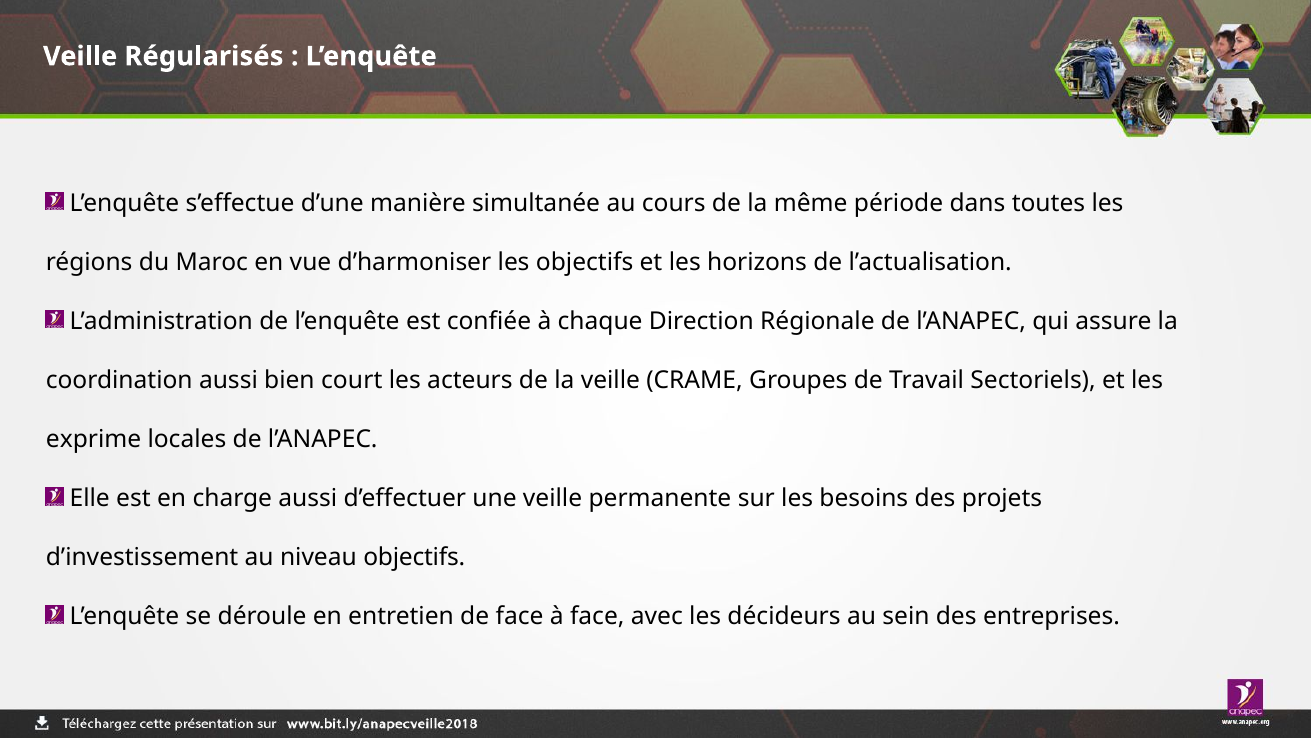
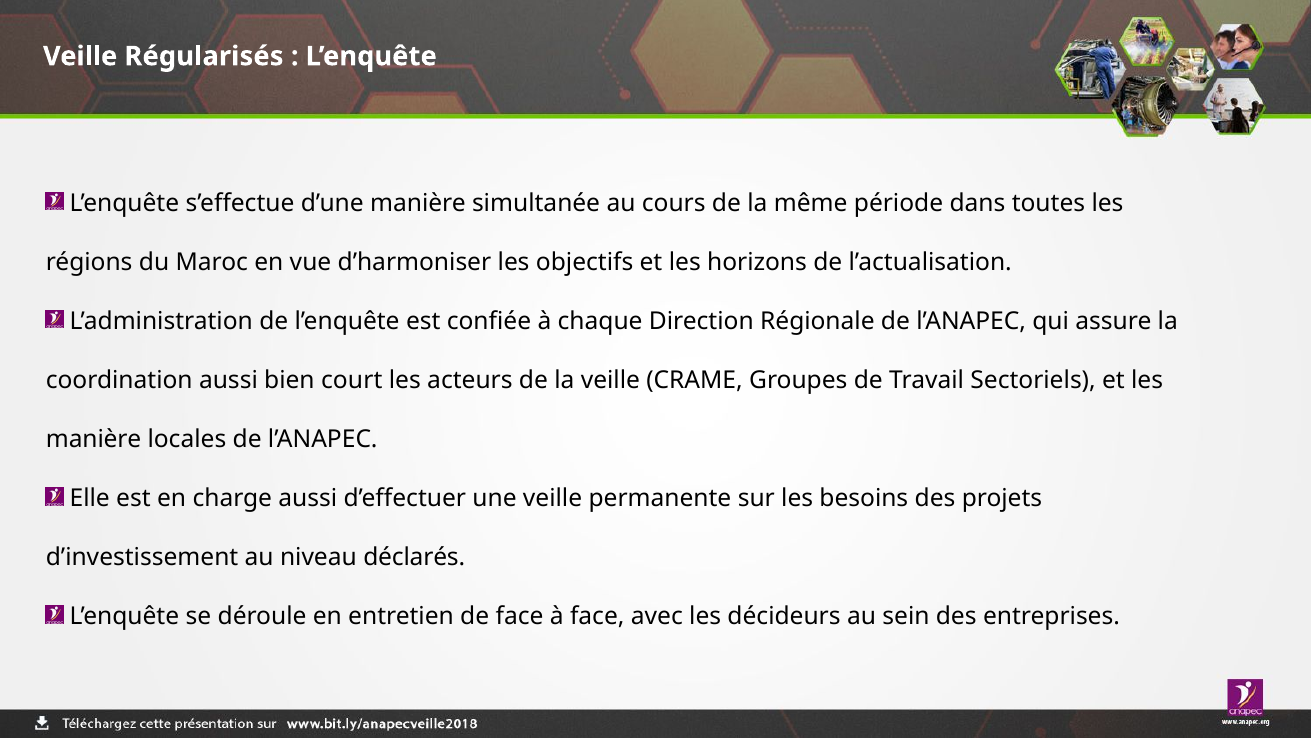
exprime at (94, 439): exprime -> manière
niveau objectifs: objectifs -> déclarés
